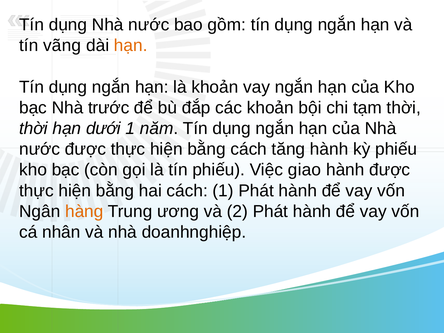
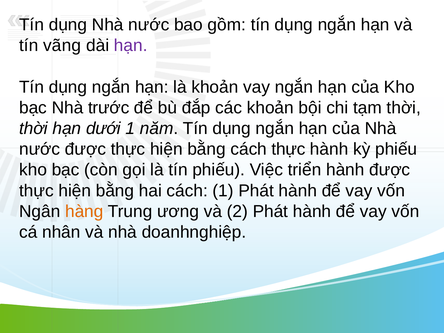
hạn at (131, 46) colour: orange -> purple
cách tăng: tăng -> thực
giao: giao -> triển
